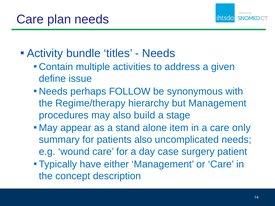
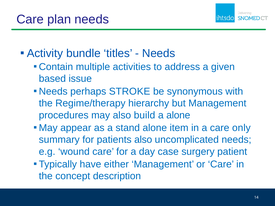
define: define -> based
FOLLOW: FOLLOW -> STROKE
a stage: stage -> alone
